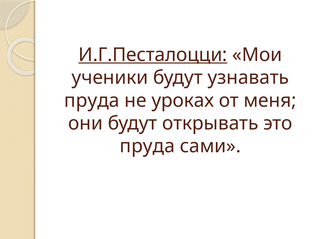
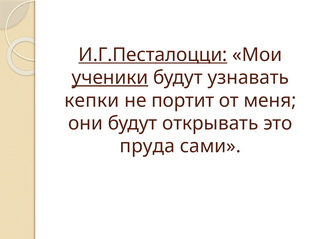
ученики underline: none -> present
пруда at (92, 100): пруда -> кепки
уроках: уроках -> портит
